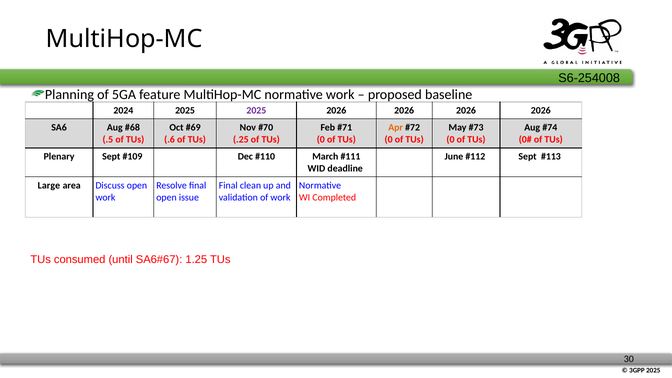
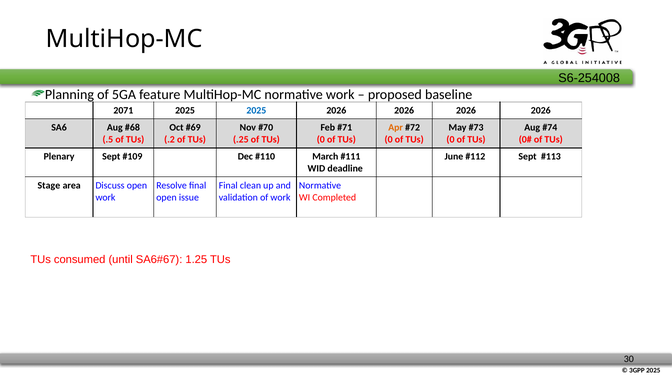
2024: 2024 -> 2071
2025 at (256, 111) colour: purple -> blue
.6: .6 -> .2
Large: Large -> Stage
